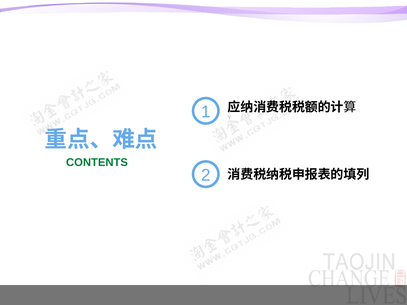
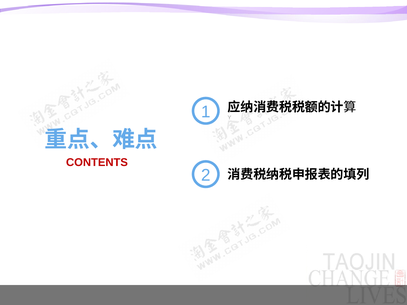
CONTENTS colour: green -> red
